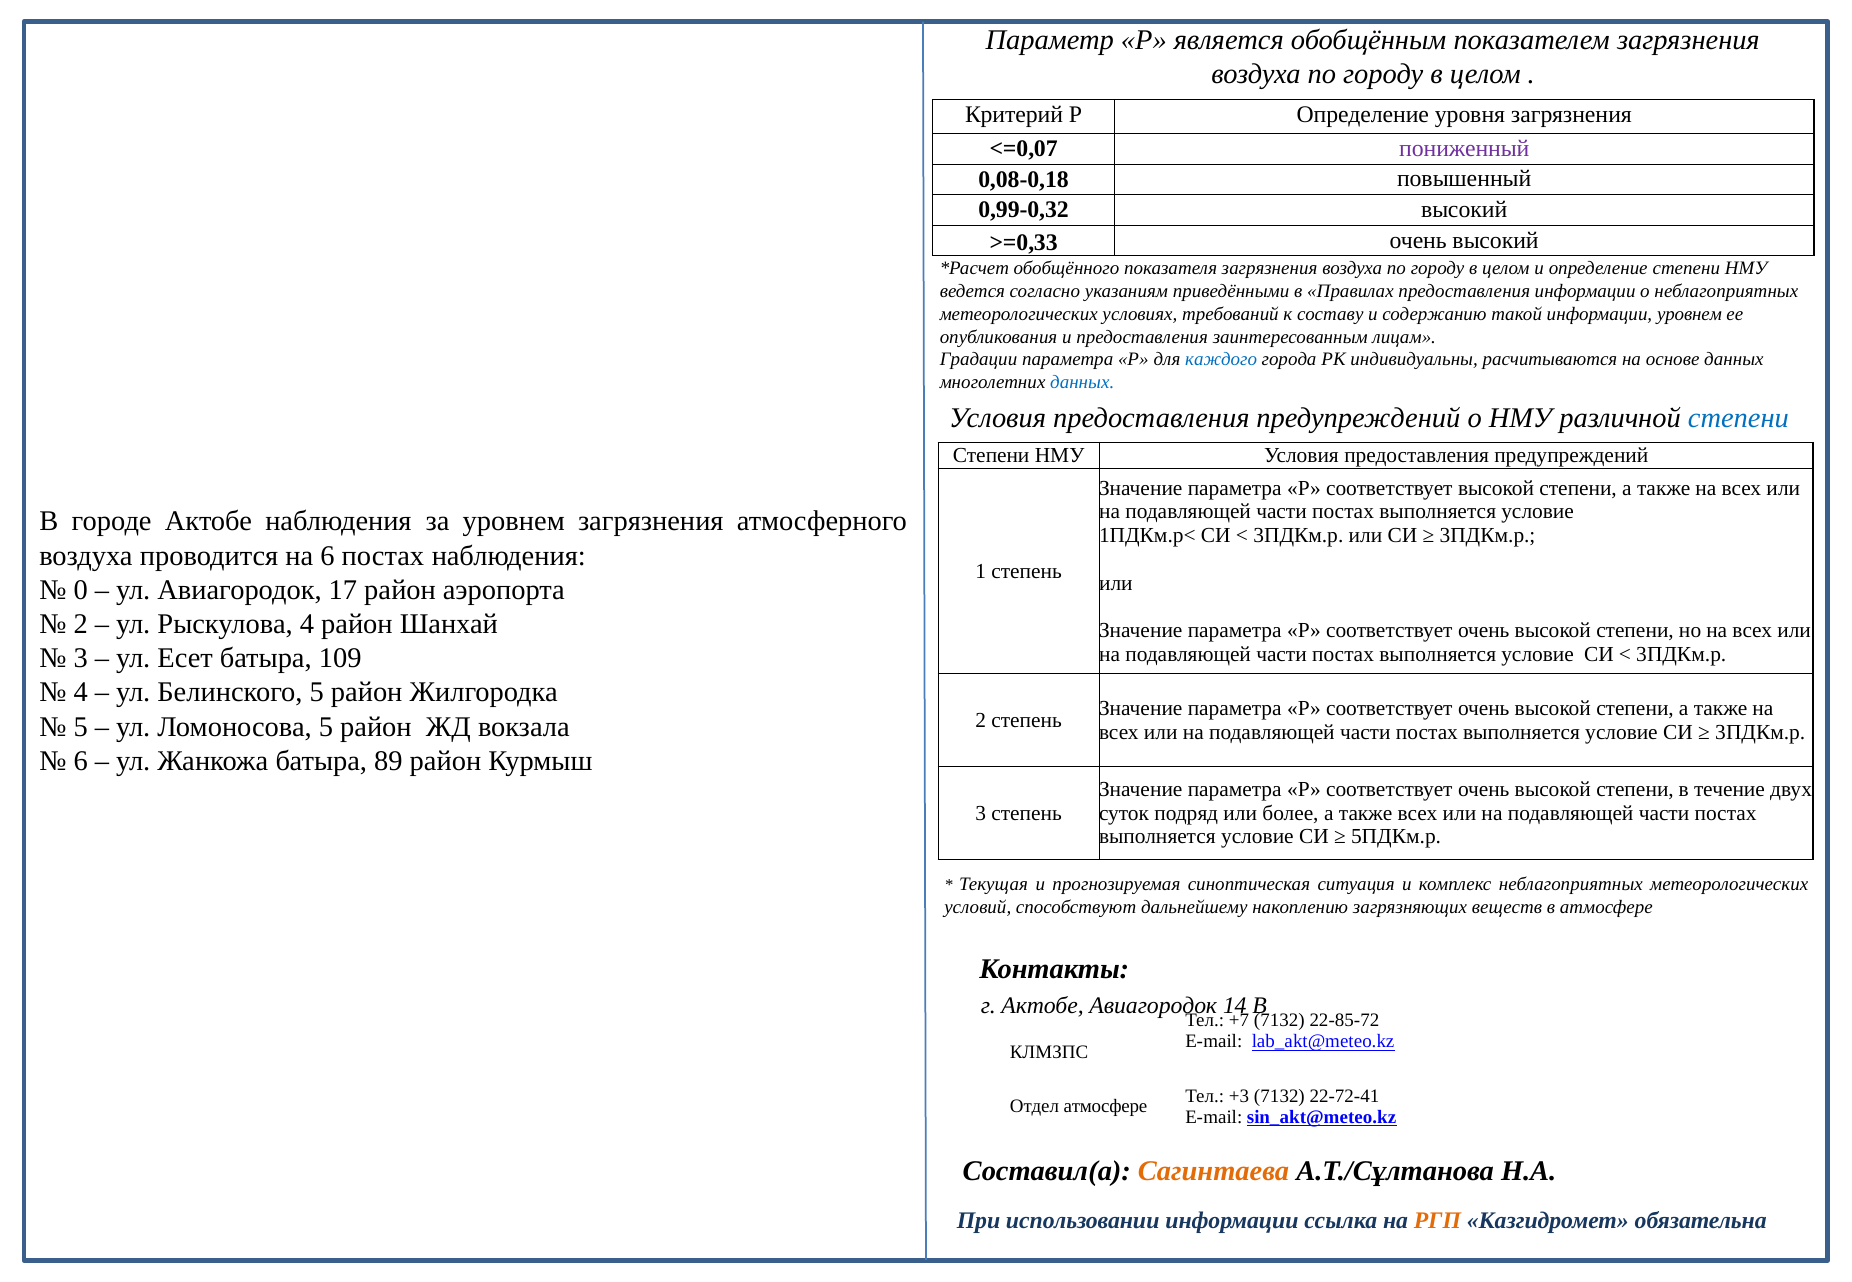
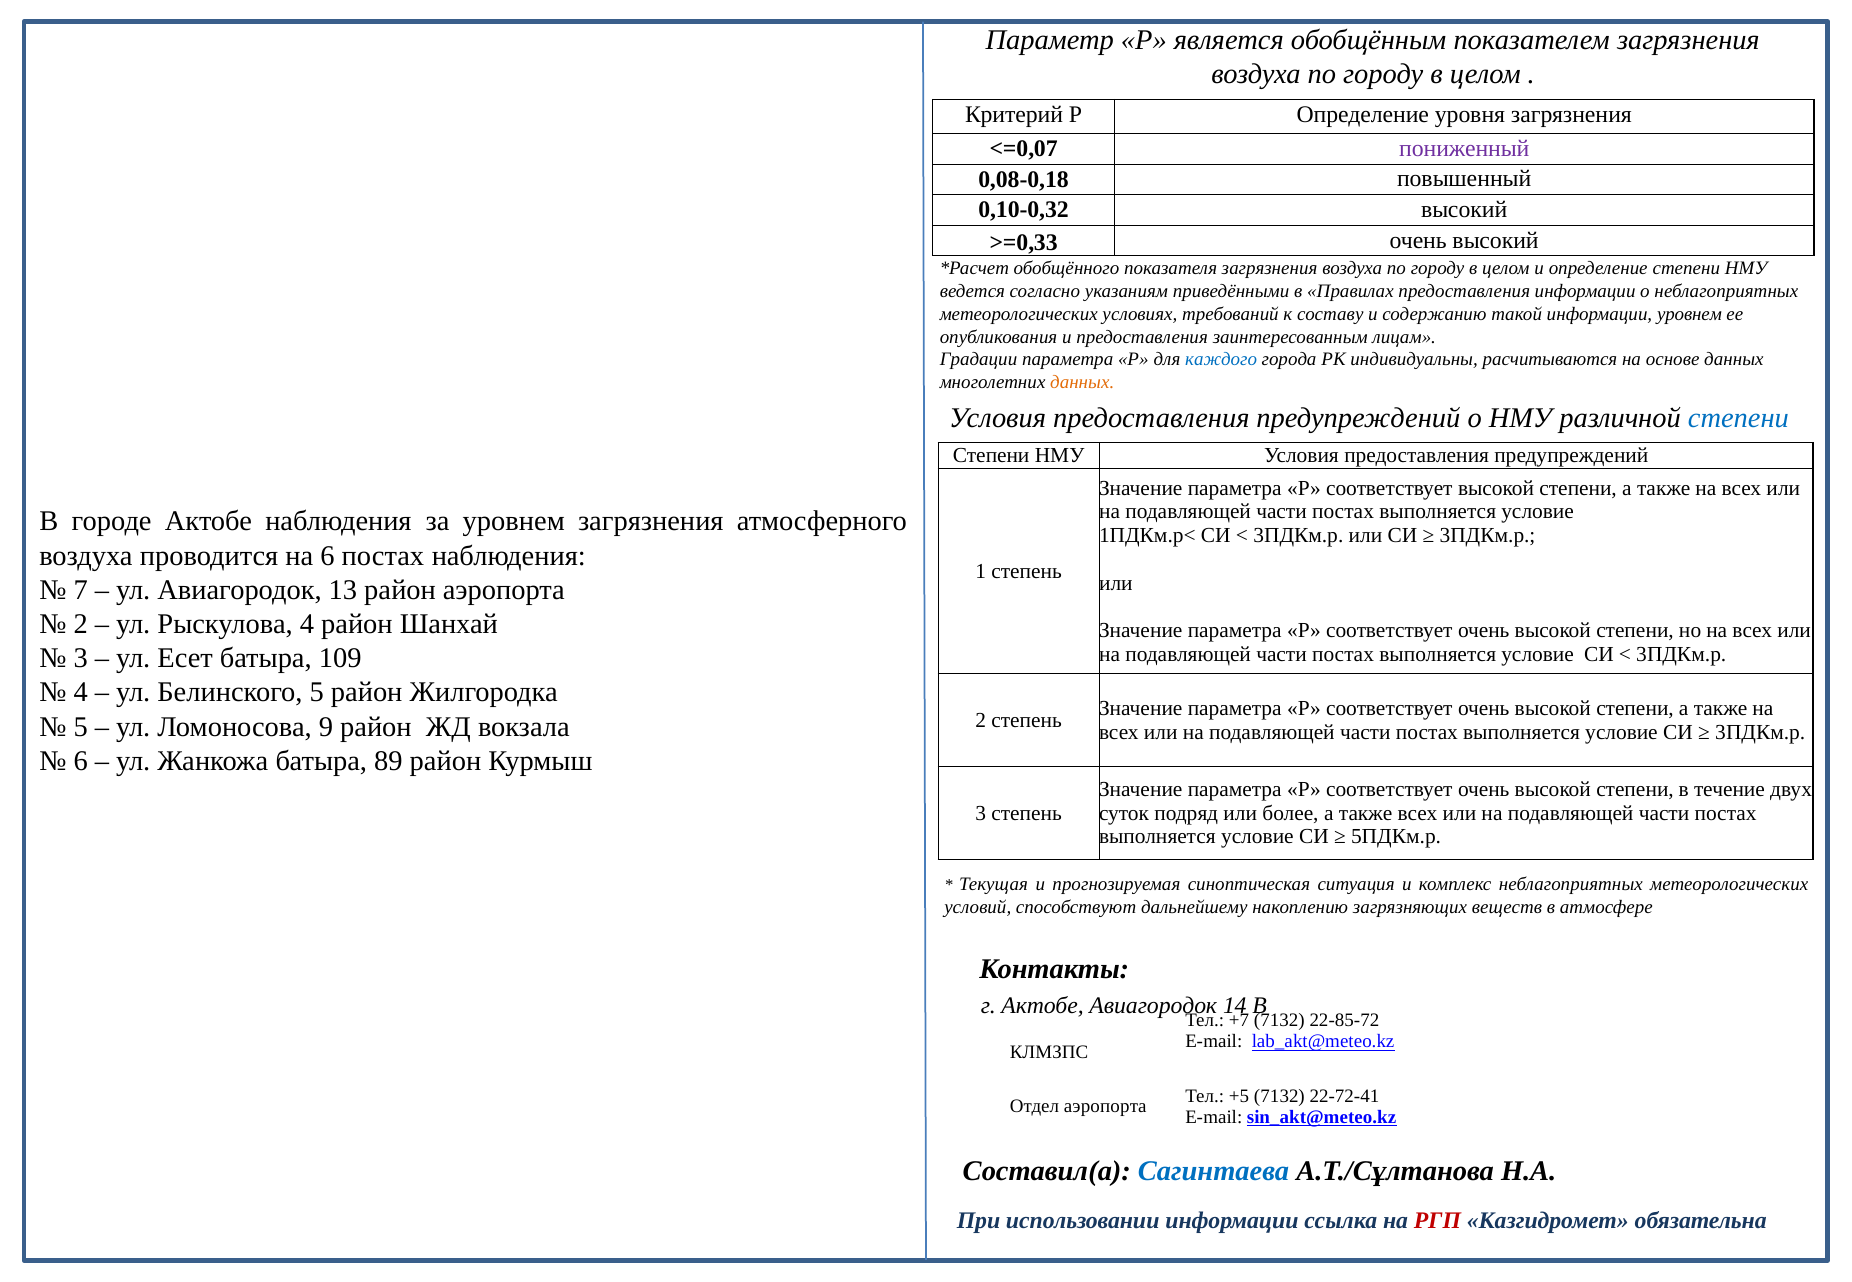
0,99-0,32: 0,99-0,32 -> 0,10-0,32
данных at (1082, 382) colour: blue -> orange
0: 0 -> 7
17: 17 -> 13
Ломоносова 5: 5 -> 9
+3: +3 -> +5
Отдел атмосфере: атмосфере -> аэропорта
Сагинтаева colour: orange -> blue
РГП colour: orange -> red
